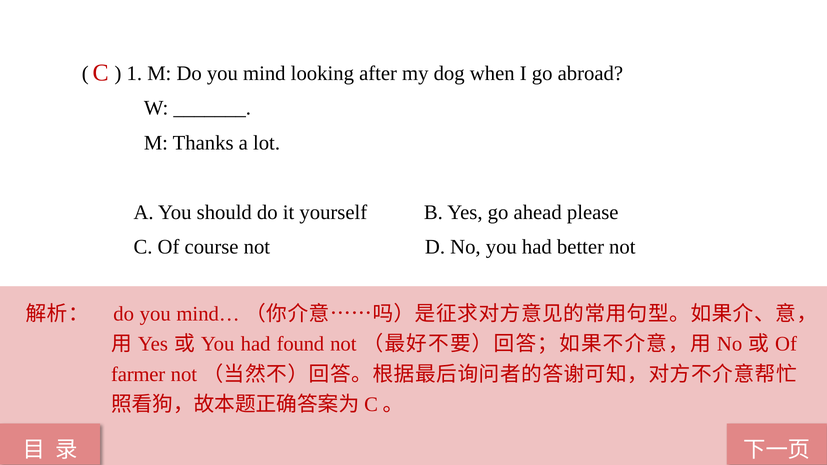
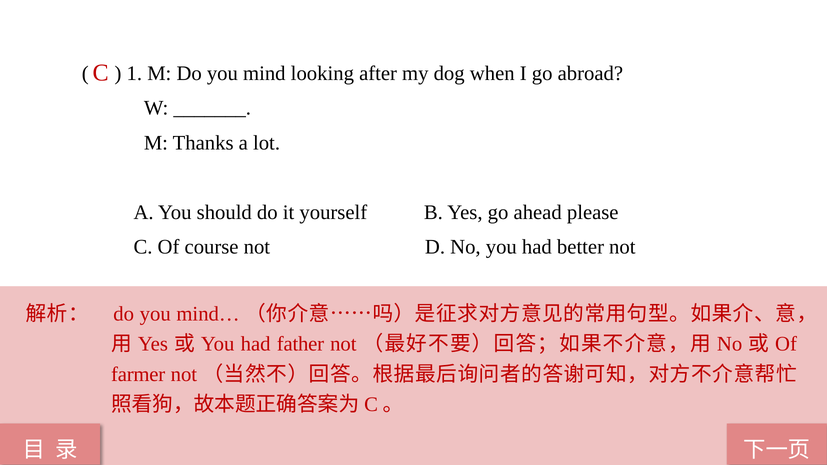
found: found -> father
